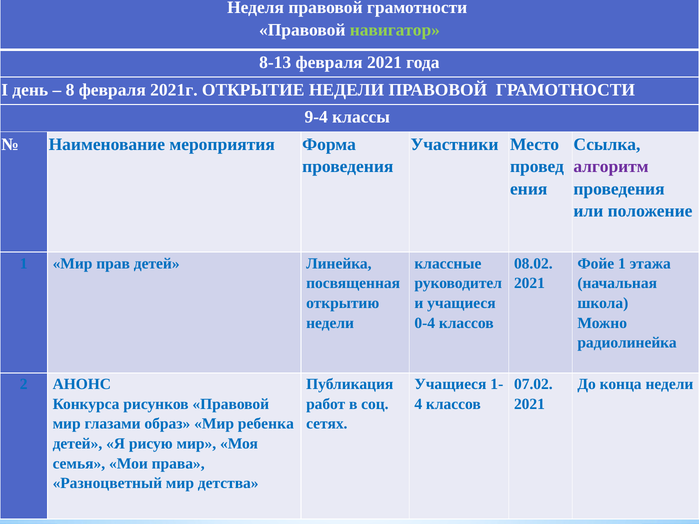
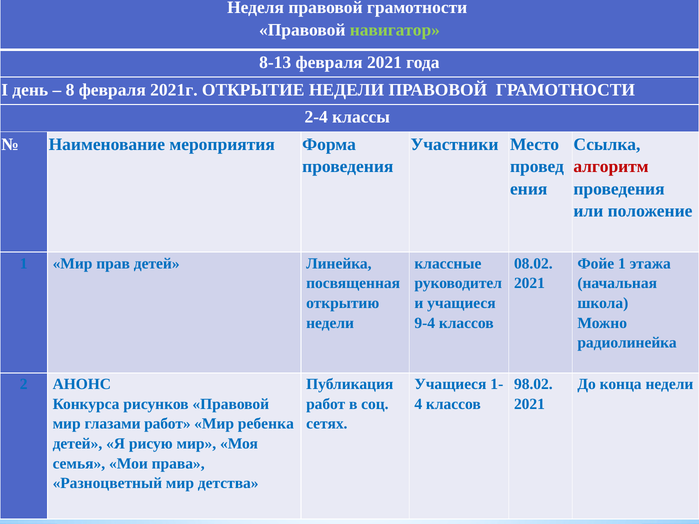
9-4: 9-4 -> 2-4
алгоритм colour: purple -> red
0-4: 0-4 -> 9-4
07.02: 07.02 -> 98.02
глазами образ: образ -> работ
